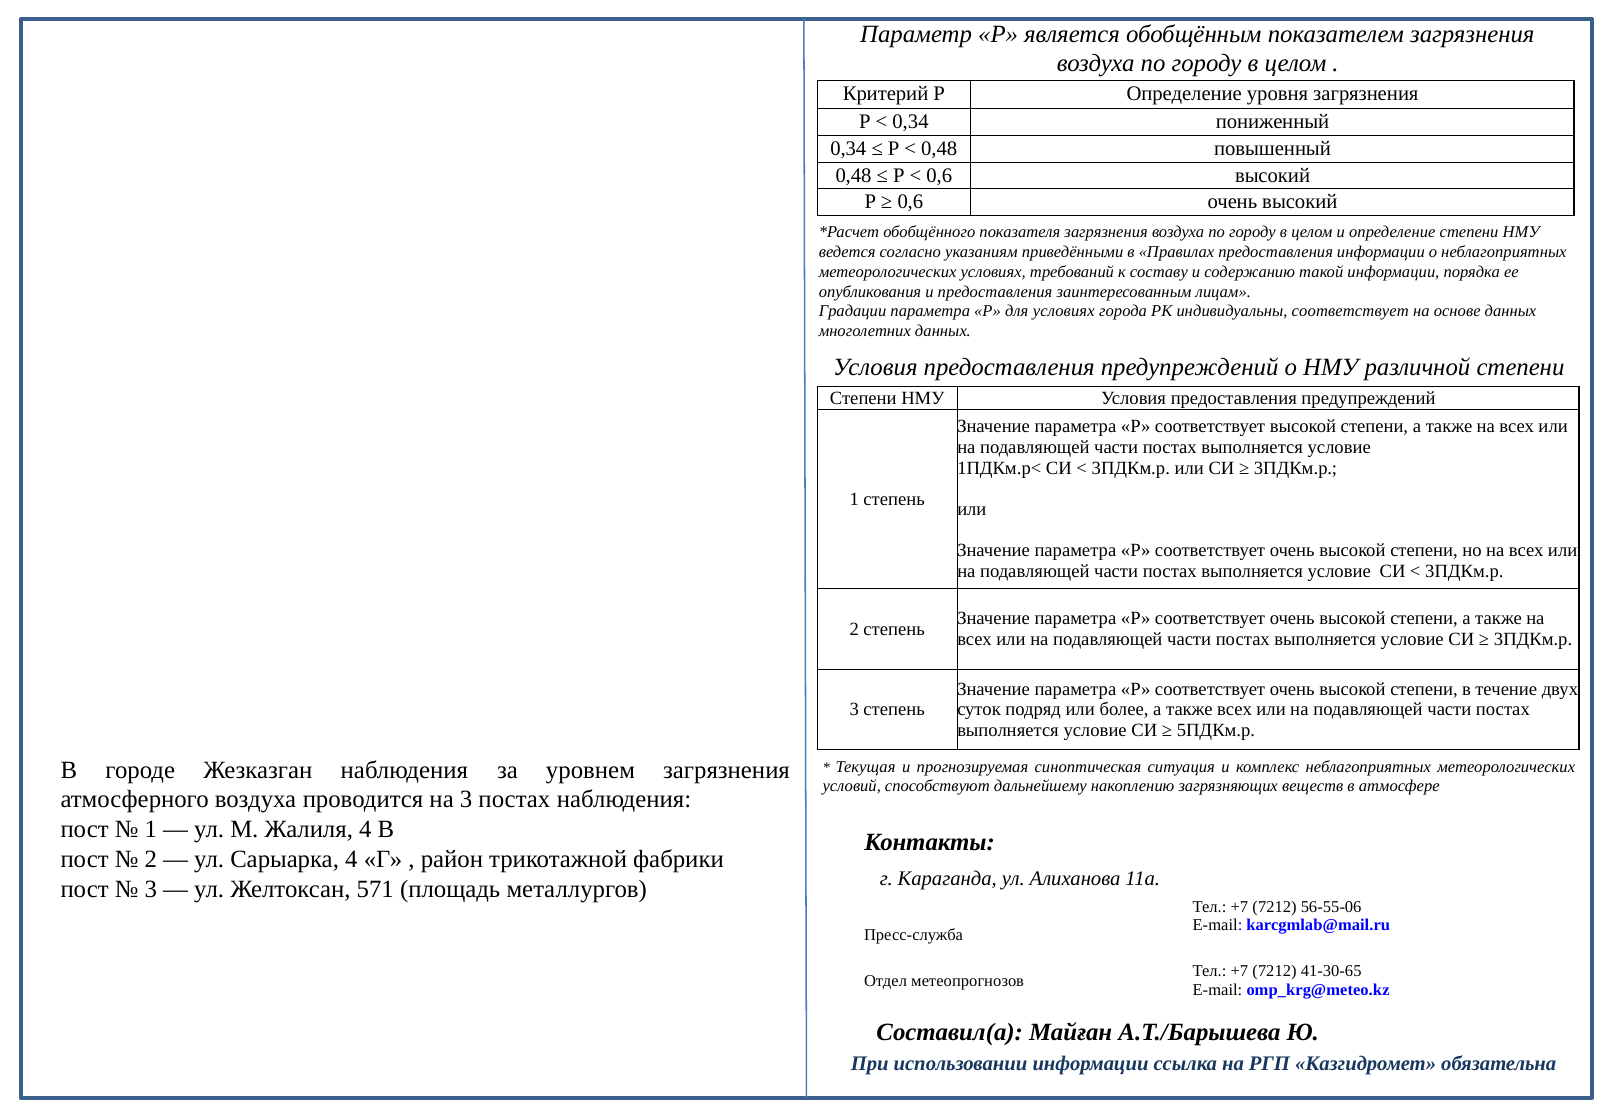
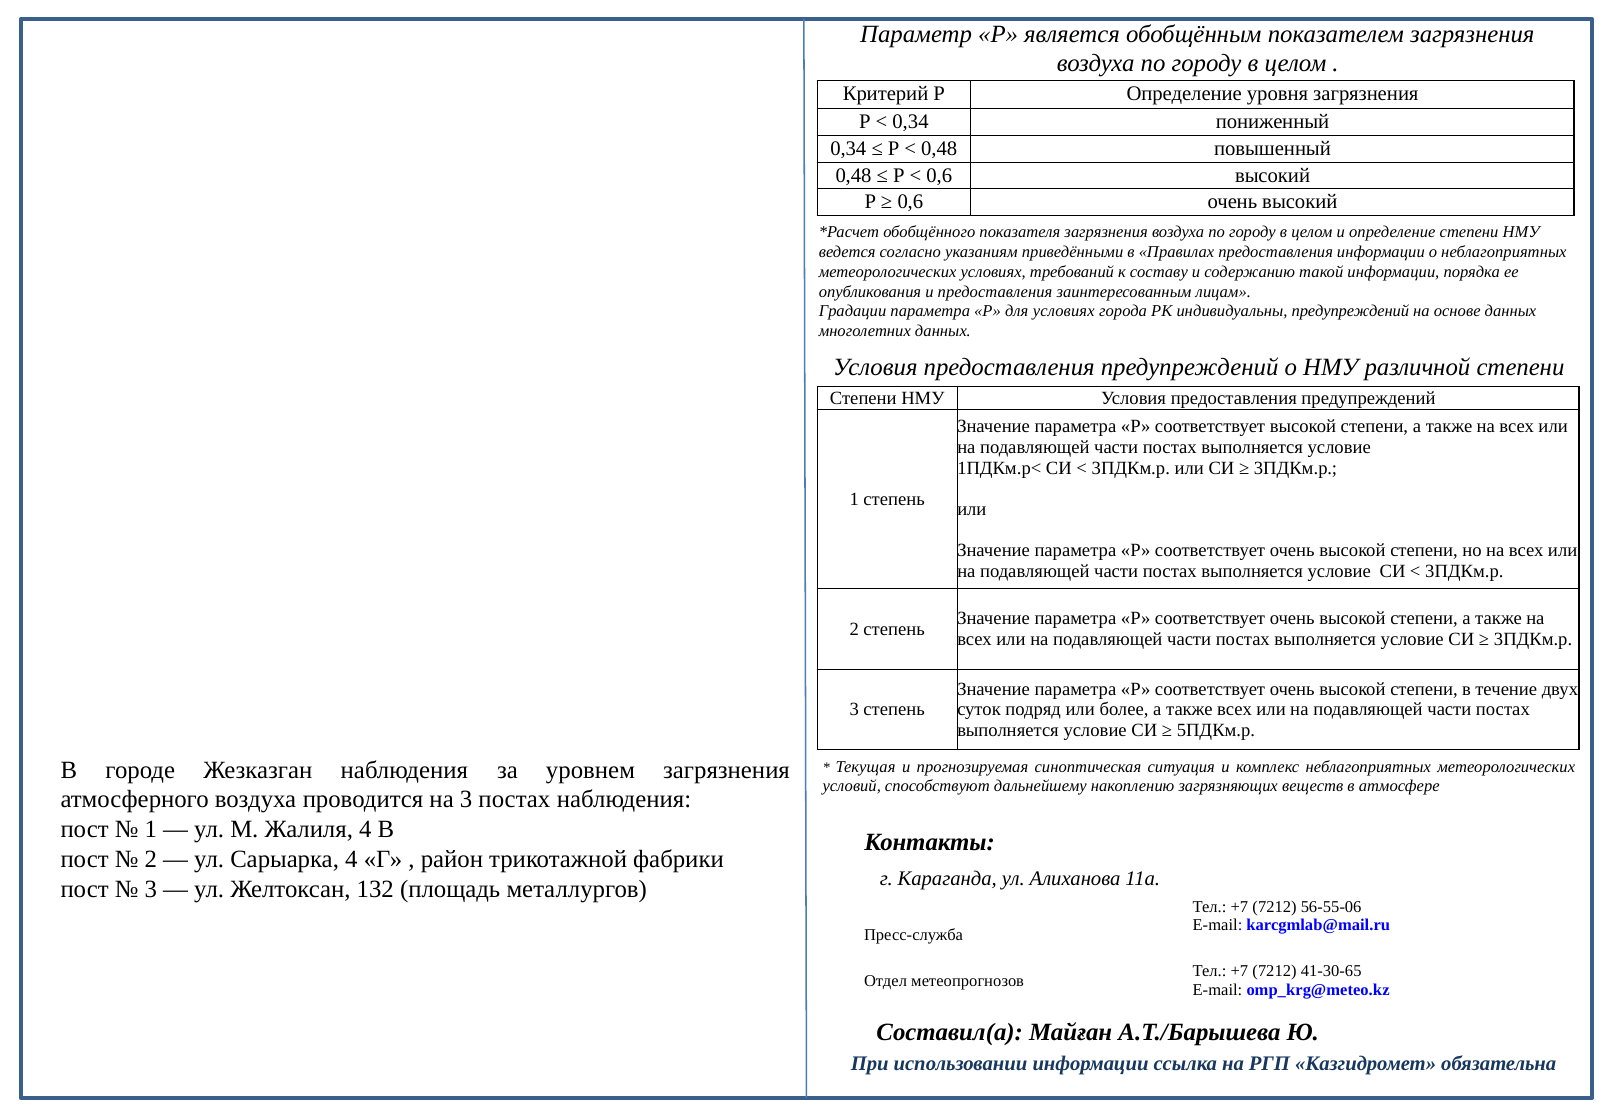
индивидуальны соответствует: соответствует -> предупреждений
571: 571 -> 132
